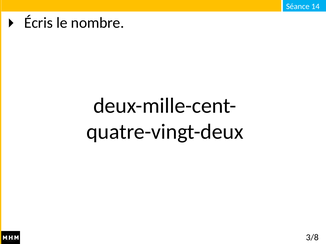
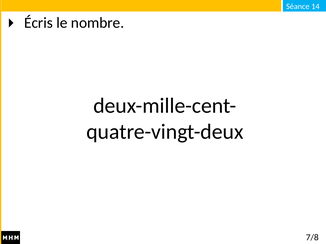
3/8: 3/8 -> 7/8
